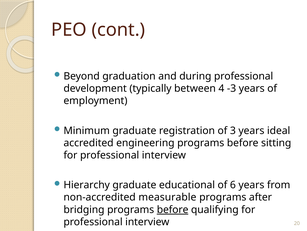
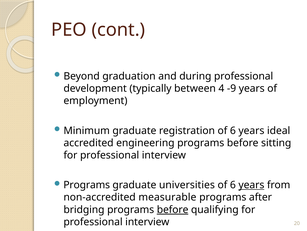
-3: -3 -> -9
registration of 3: 3 -> 6
Hierarchy at (87, 184): Hierarchy -> Programs
educational: educational -> universities
years at (251, 184) underline: none -> present
